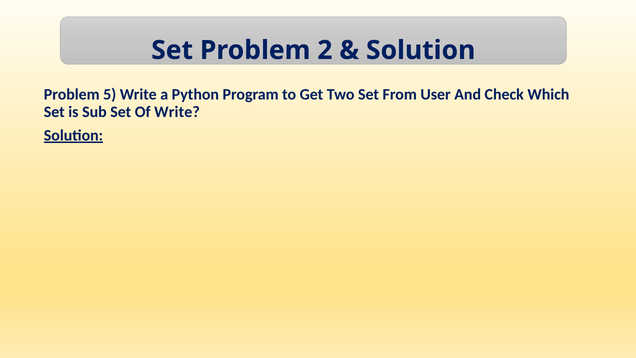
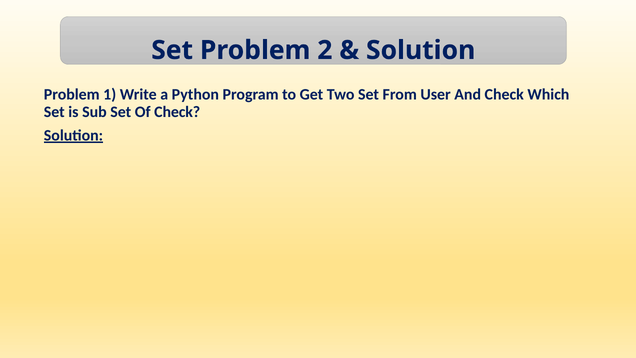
5: 5 -> 1
Of Write: Write -> Check
